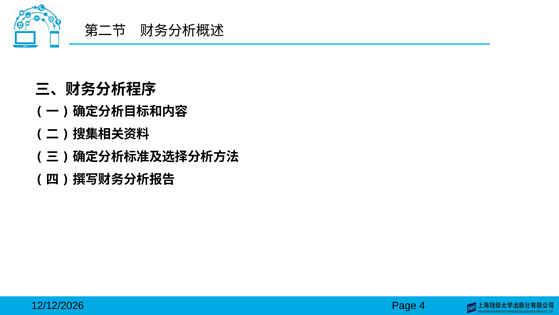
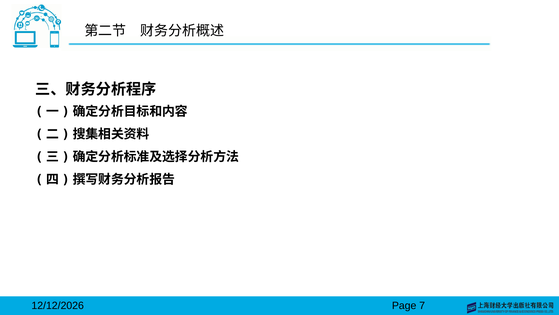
4: 4 -> 7
